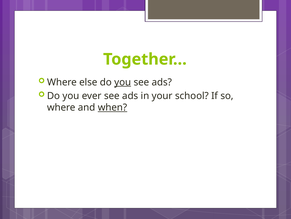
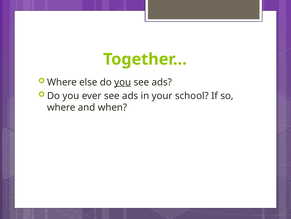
when underline: present -> none
